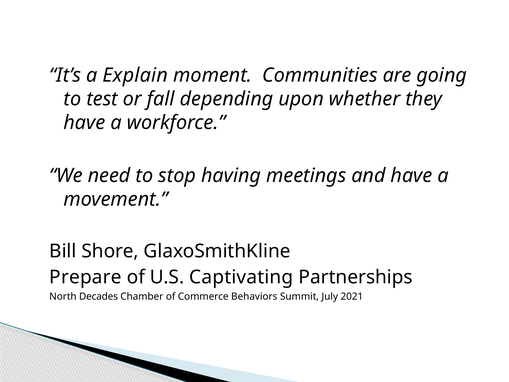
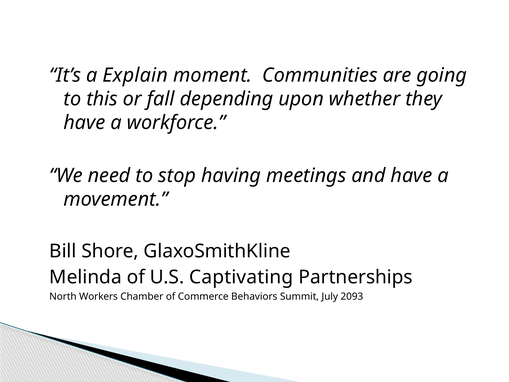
test: test -> this
Prepare: Prepare -> Melinda
Decades: Decades -> Workers
2021: 2021 -> 2093
